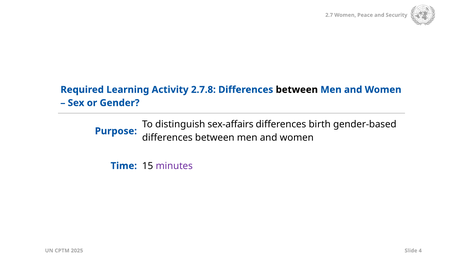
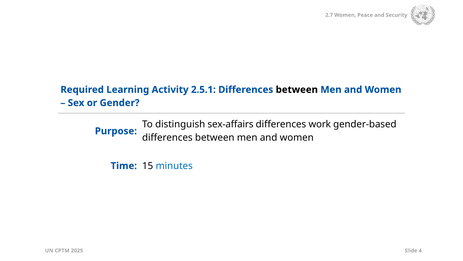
2.7.8: 2.7.8 -> 2.5.1
birth: birth -> work
minutes colour: purple -> blue
